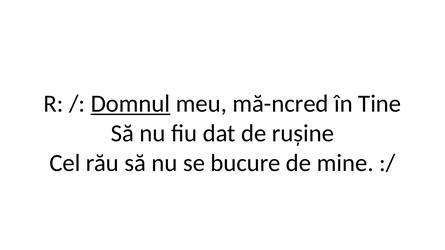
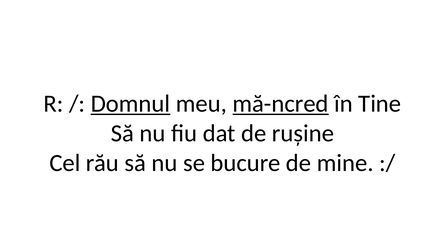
mă-ncred underline: none -> present
